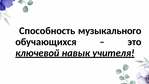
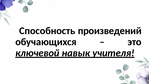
музыкального: музыкального -> произведений
